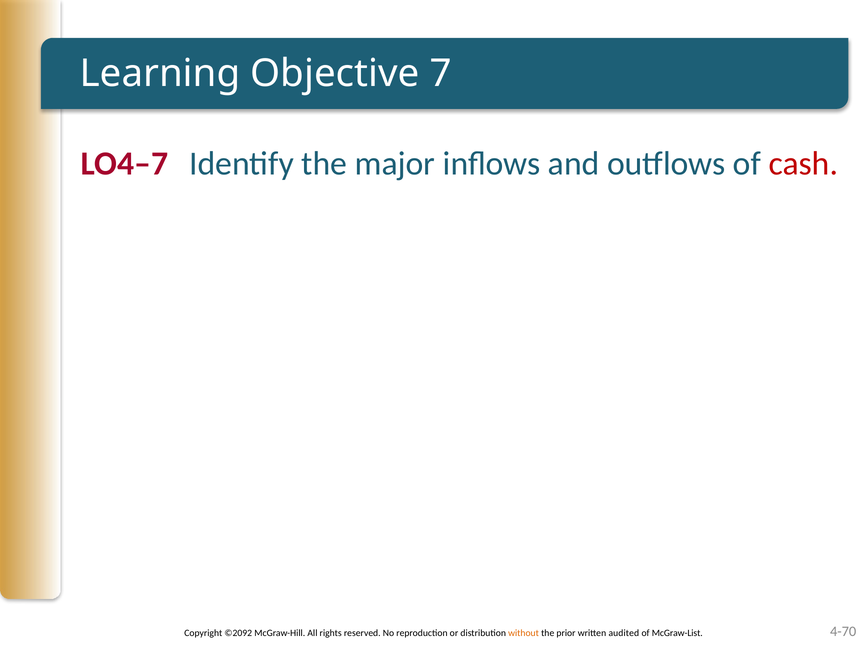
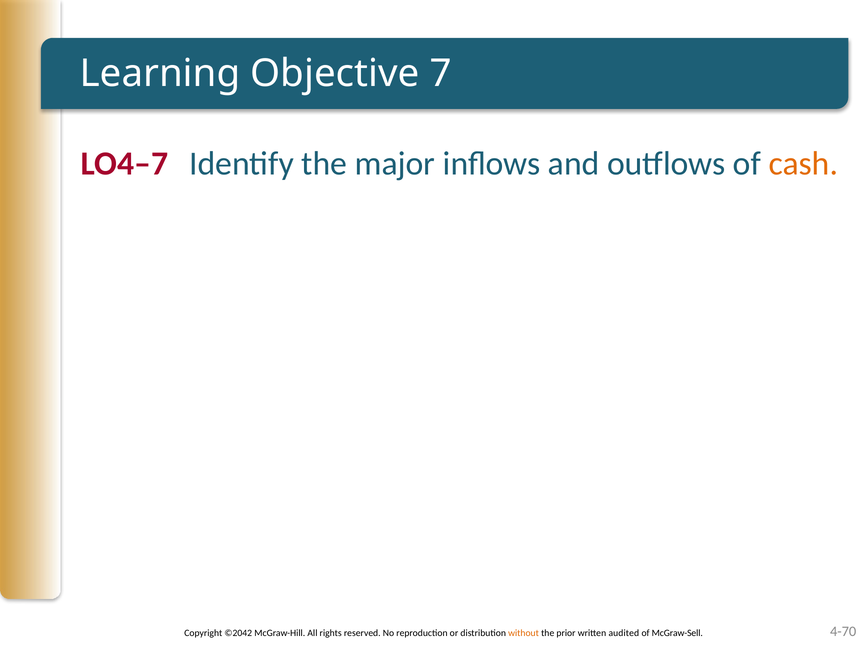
cash colour: red -> orange
©2092: ©2092 -> ©2042
McGraw-List: McGraw-List -> McGraw-Sell
